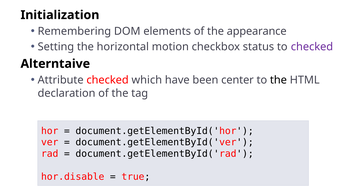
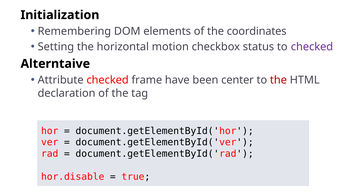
appearance: appearance -> coordinates
which: which -> frame
the at (278, 80) colour: black -> red
